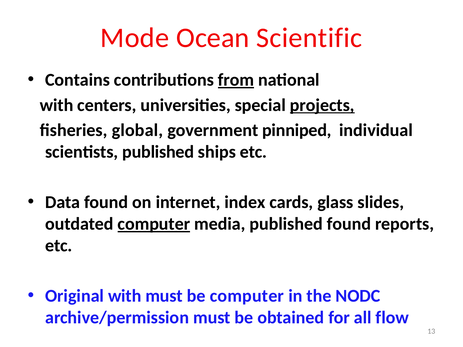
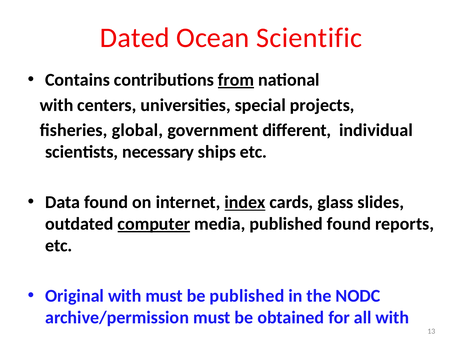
Mode: Mode -> Dated
projects underline: present -> none
pinniped: pinniped -> different
scientists published: published -> necessary
index underline: none -> present
be computer: computer -> published
all flow: flow -> with
